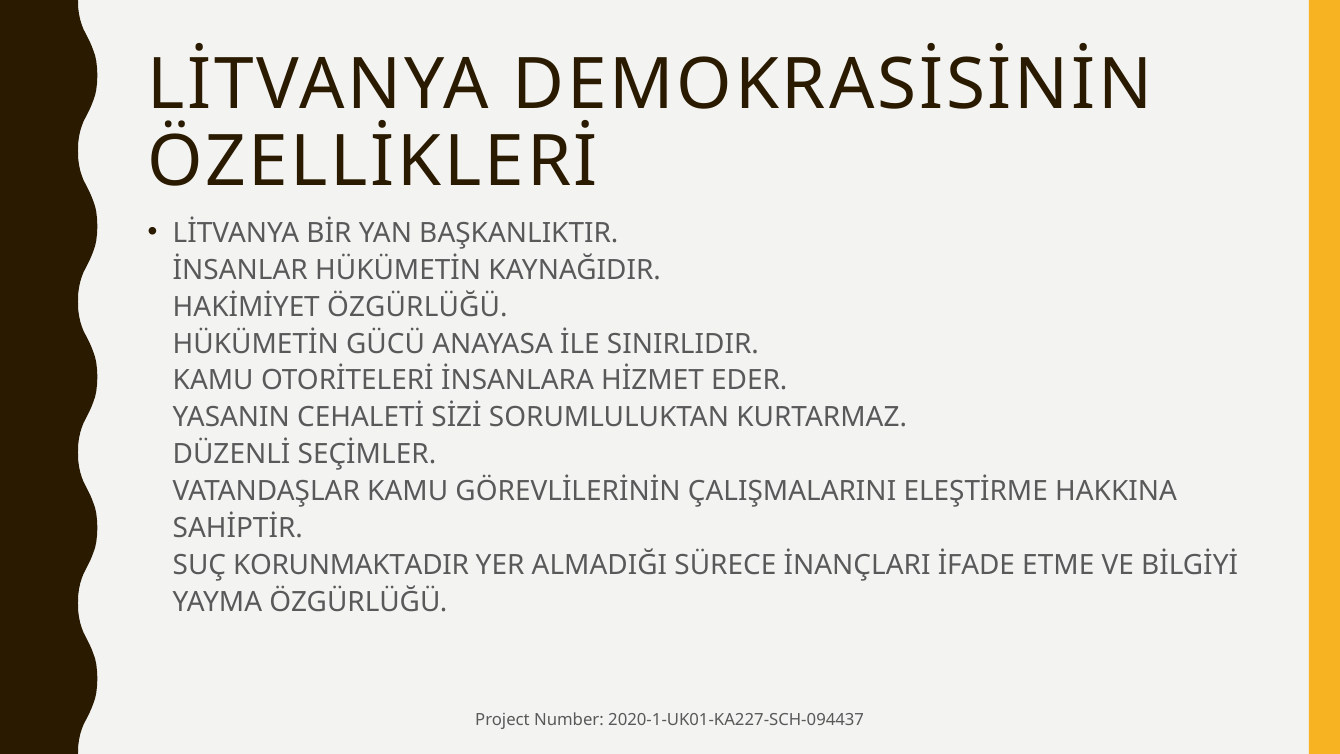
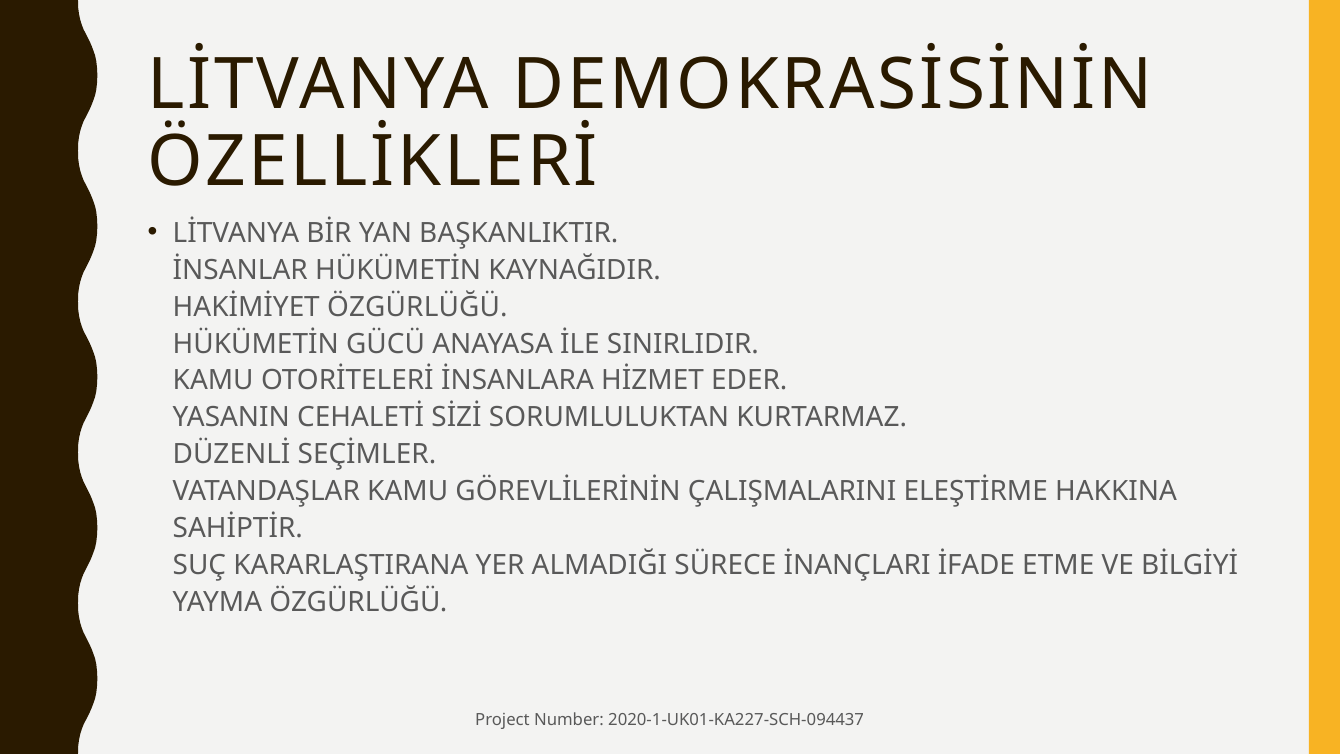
KORUNMAKTADIR: KORUNMAKTADIR -> KARARLAŞTIRANA
